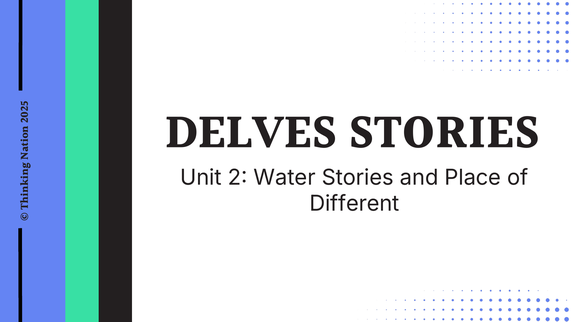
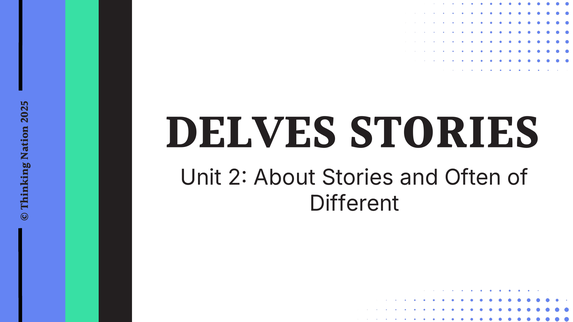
Water: Water -> About
Place: Place -> Often
